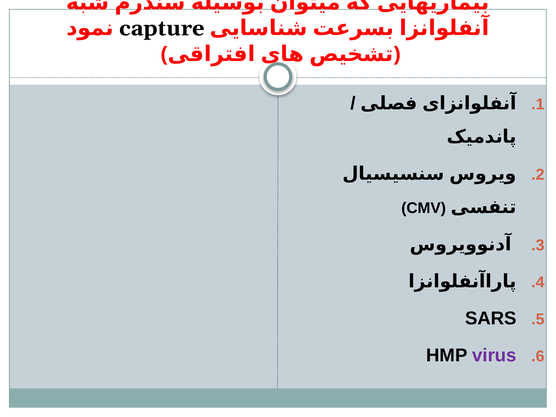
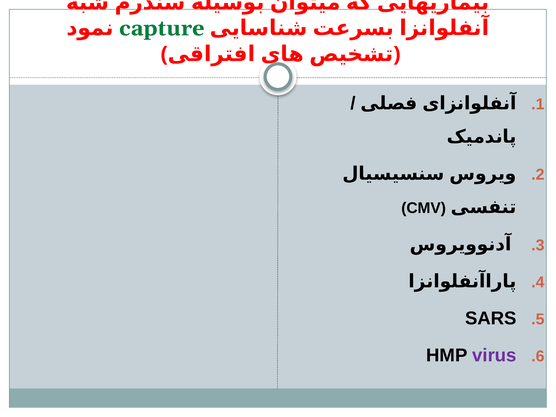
capture colour: black -> green
